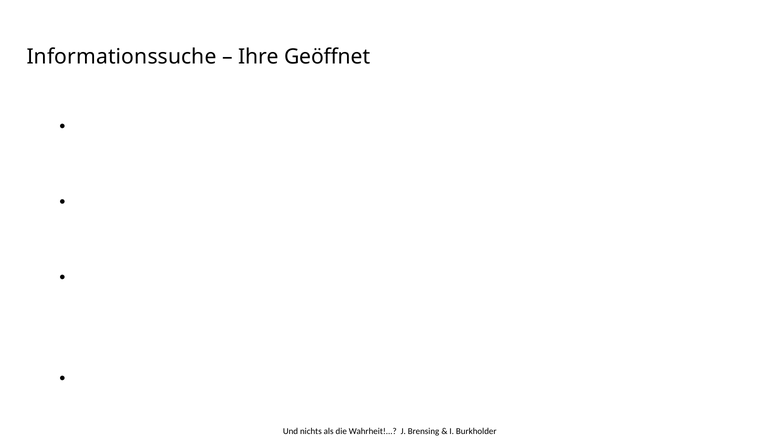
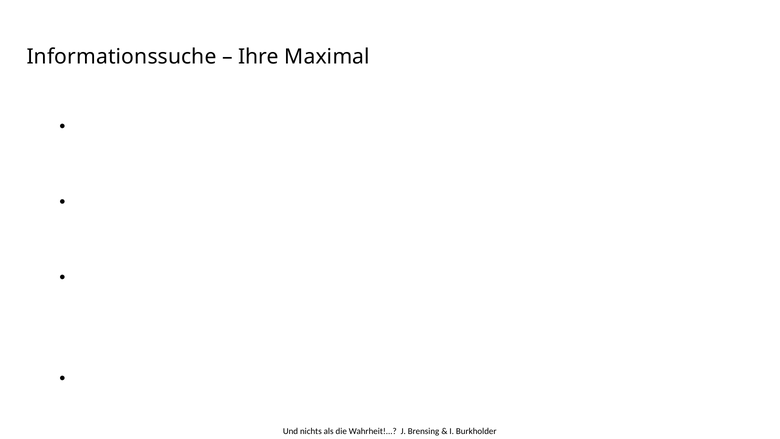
Geöffnet: Geöffnet -> Maximal
